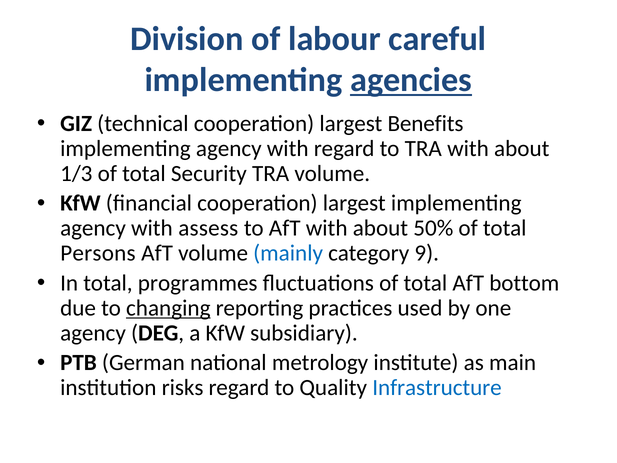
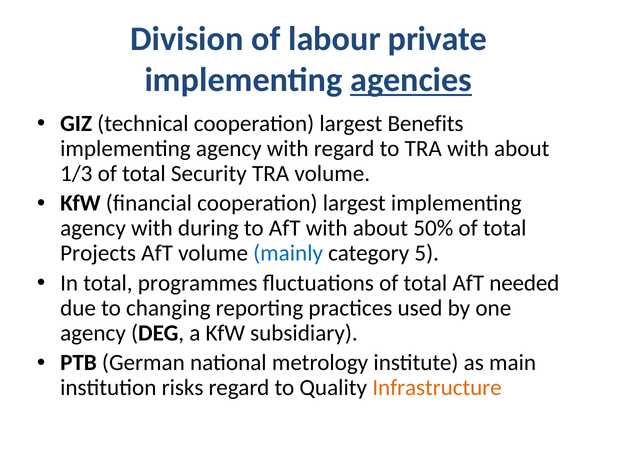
careful: careful -> private
assess: assess -> during
Persons: Persons -> Projects
9: 9 -> 5
bottom: bottom -> needed
changing underline: present -> none
Infrastructure colour: blue -> orange
